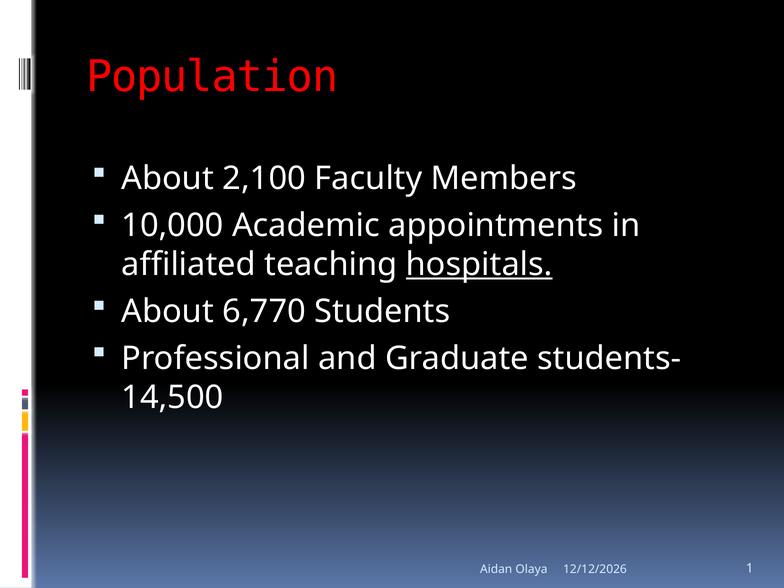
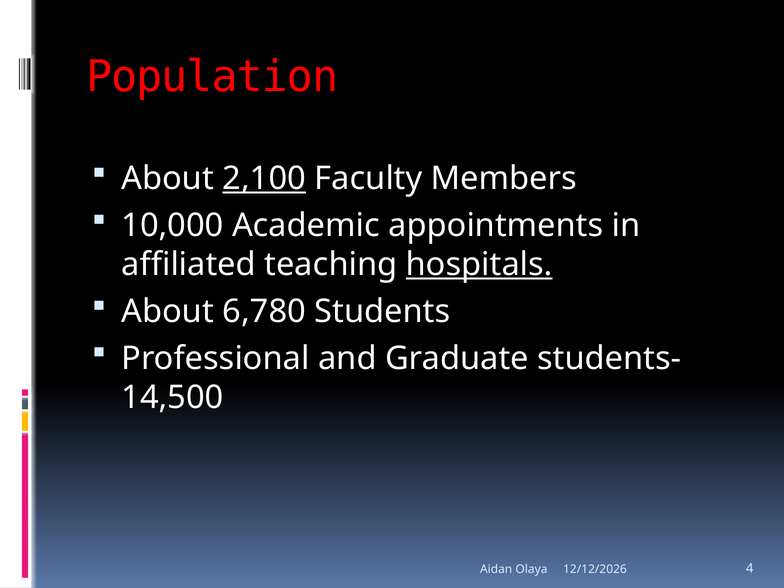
2,100 underline: none -> present
6,770: 6,770 -> 6,780
1: 1 -> 4
